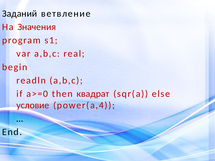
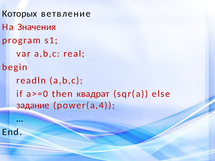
Заданий: Заданий -> Которых
условие: условие -> задание
